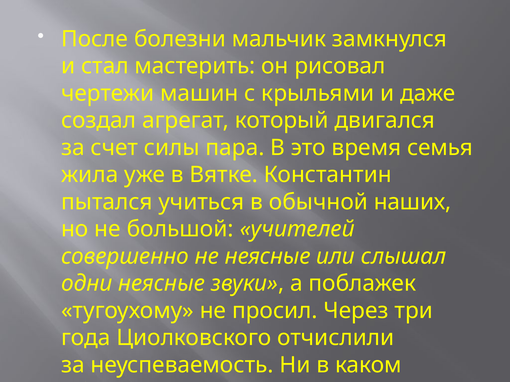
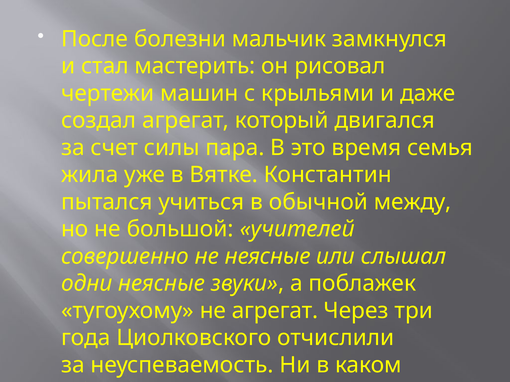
наших: наших -> между
не просил: просил -> агрегат
